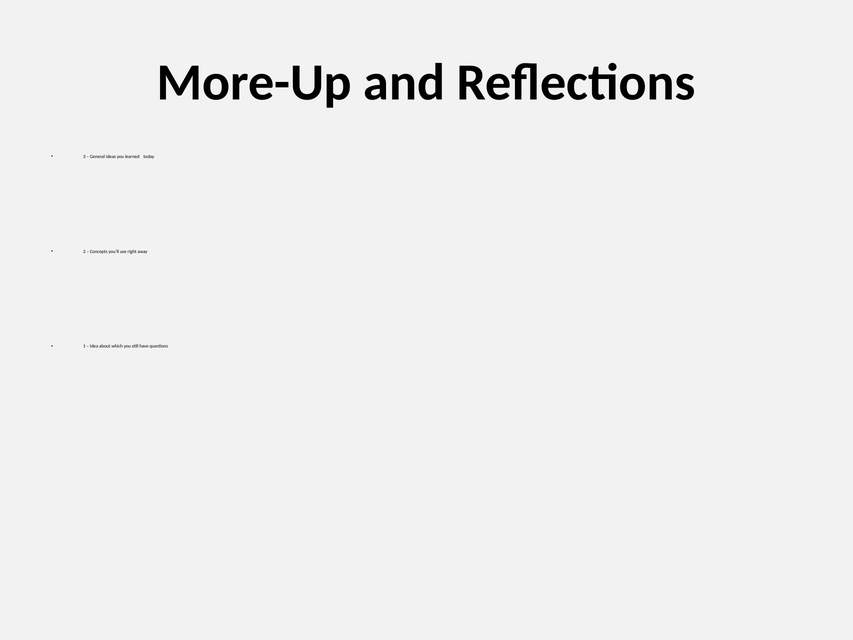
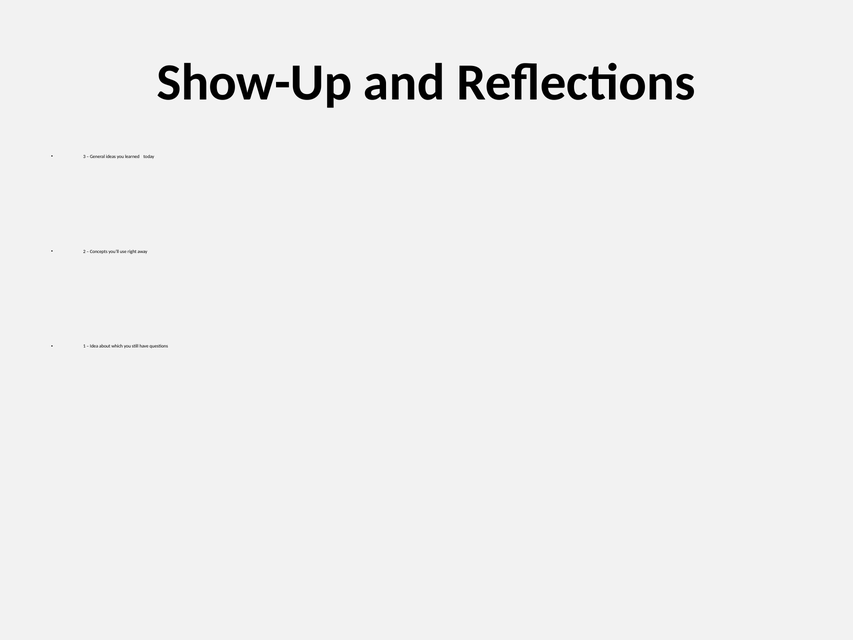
More-Up: More-Up -> Show-Up
